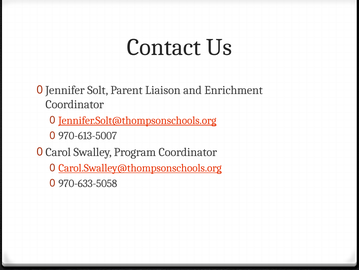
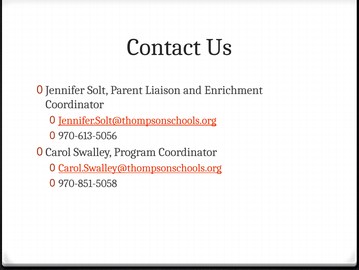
970-613-5007: 970-613-5007 -> 970-613-5056
970-633-5058: 970-633-5058 -> 970-851-5058
